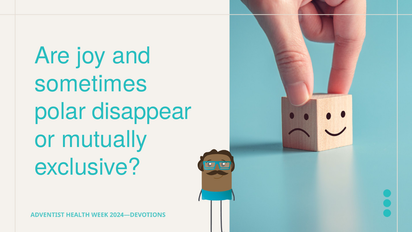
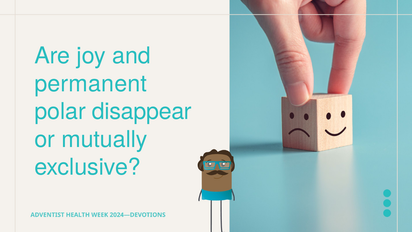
sometimes: sometimes -> permanent
